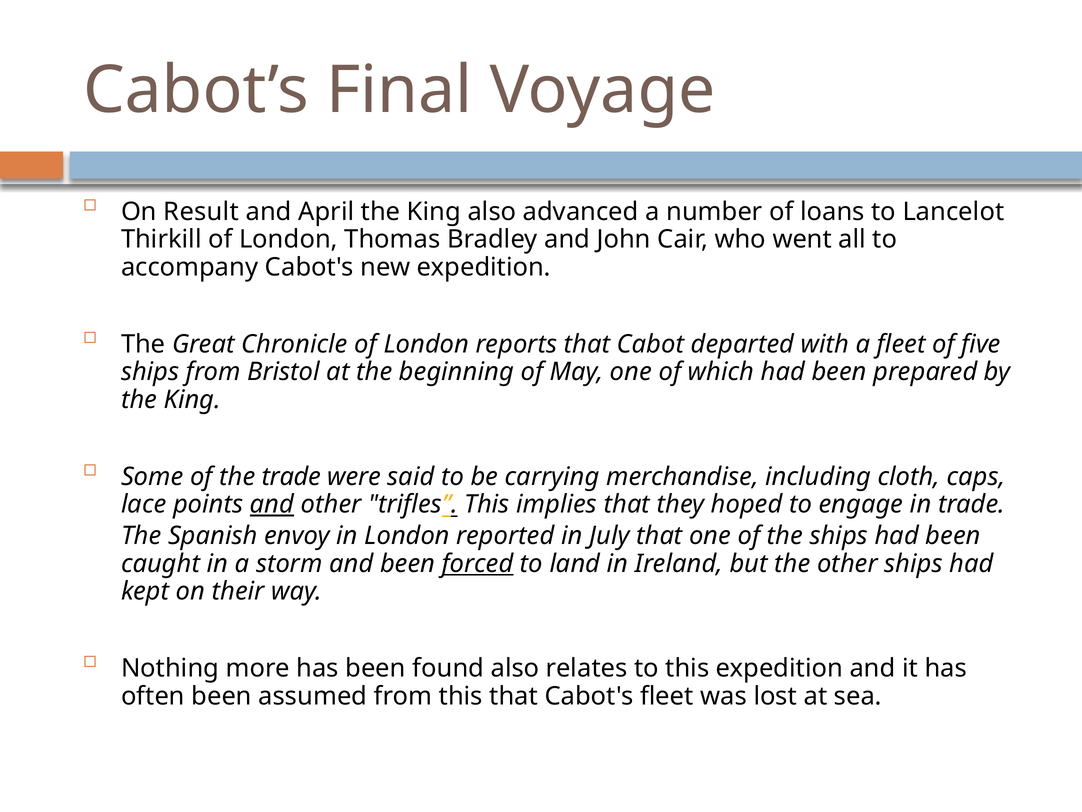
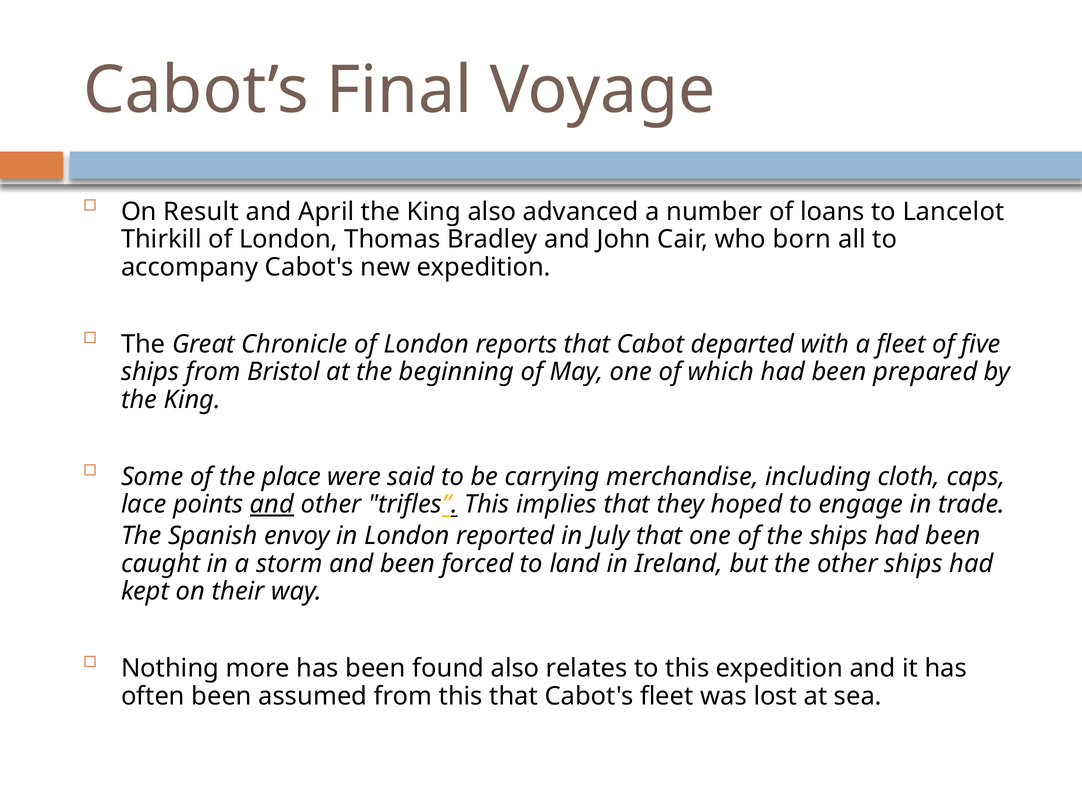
went: went -> born
the trade: trade -> place
forced underline: present -> none
